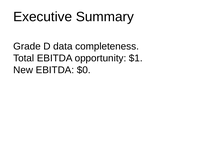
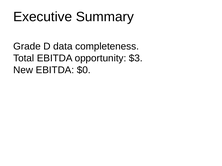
$1: $1 -> $3
